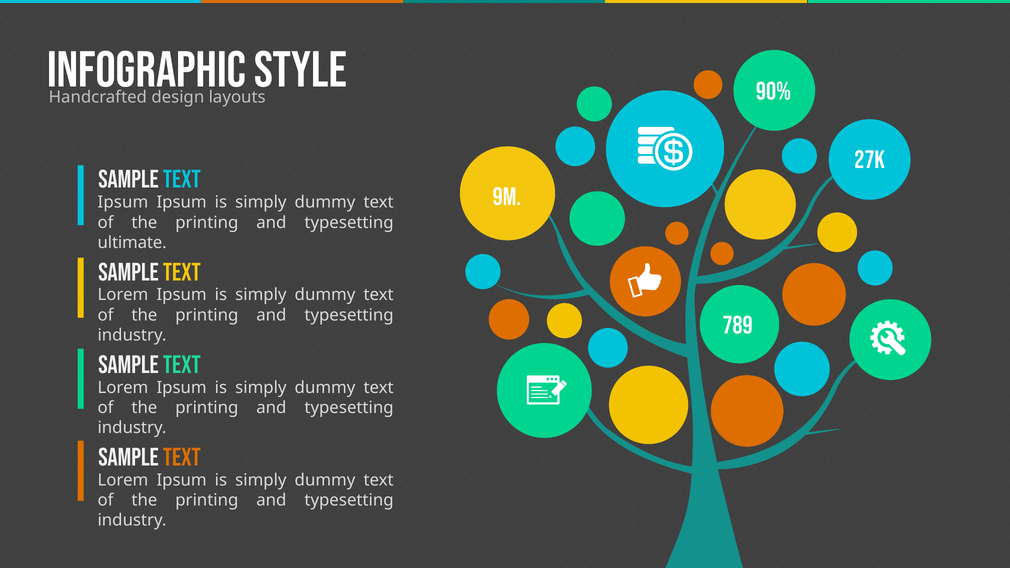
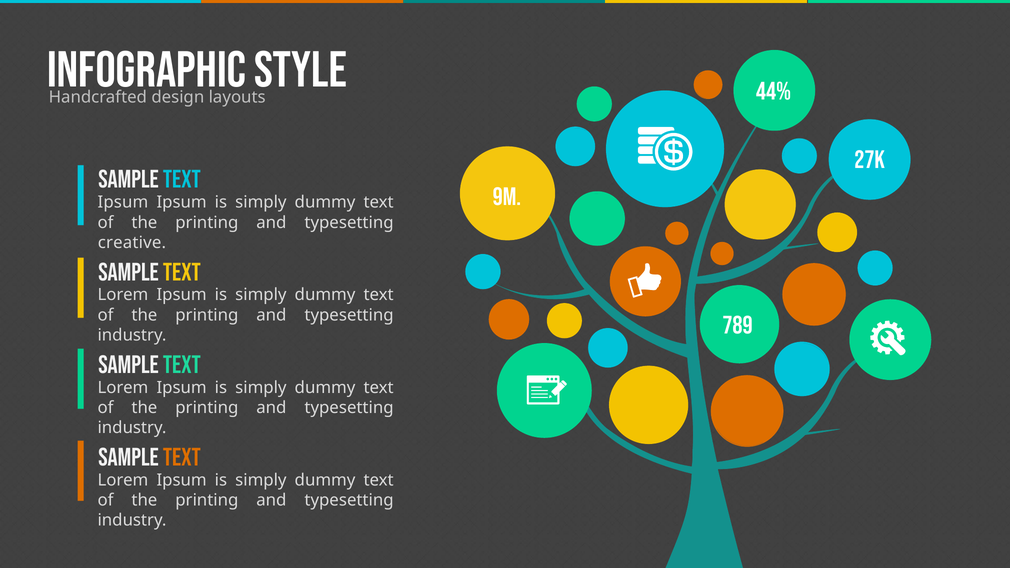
90%: 90% -> 44%
ultimate: ultimate -> creative
